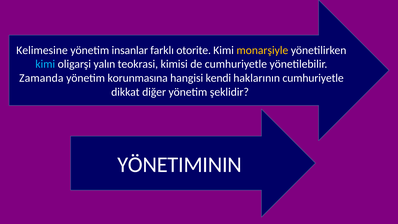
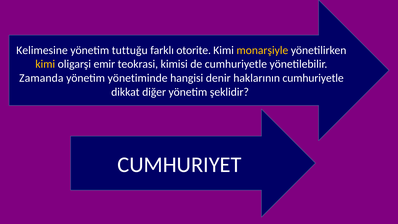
insanlar: insanlar -> tuttuğu
kimi at (45, 64) colour: light blue -> yellow
yalın: yalın -> emir
korunmasına: korunmasına -> yönetiminde
kendi: kendi -> denir
YÖNETIMININ: YÖNETIMININ -> CUMHURIYET
